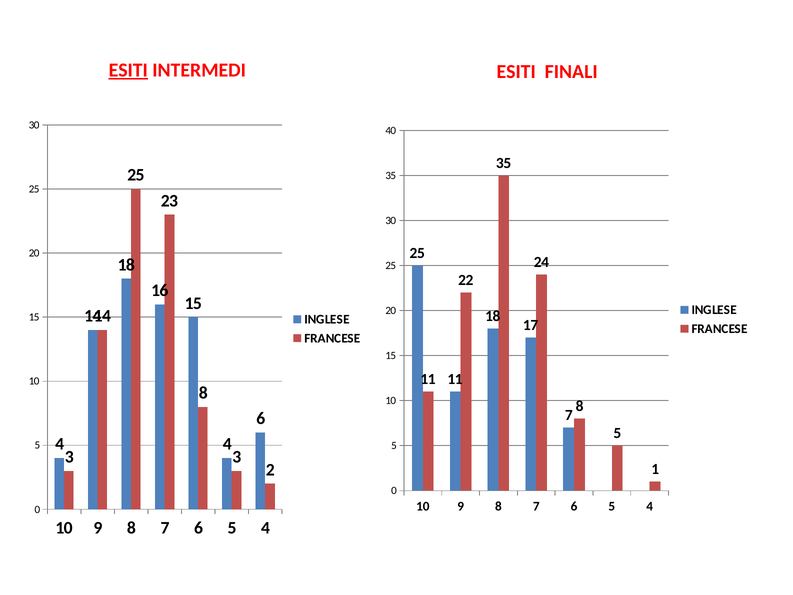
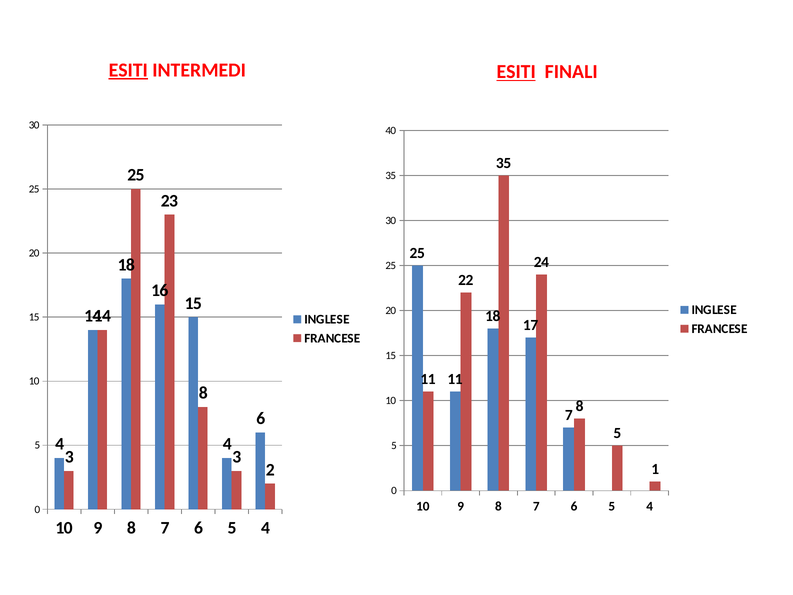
ESITI at (516, 72) underline: none -> present
